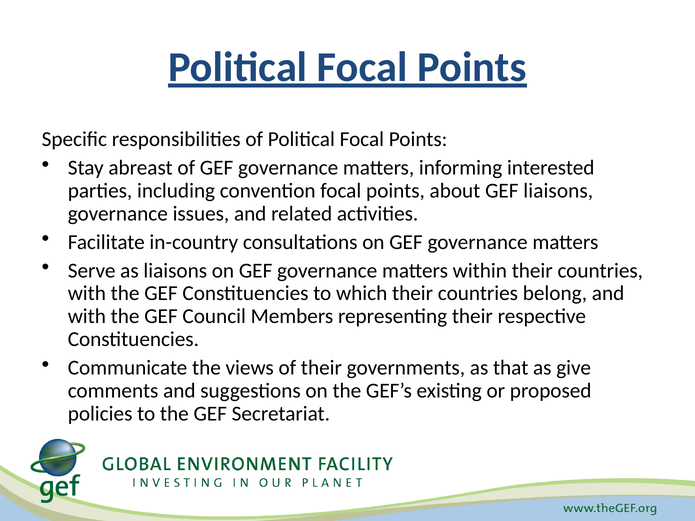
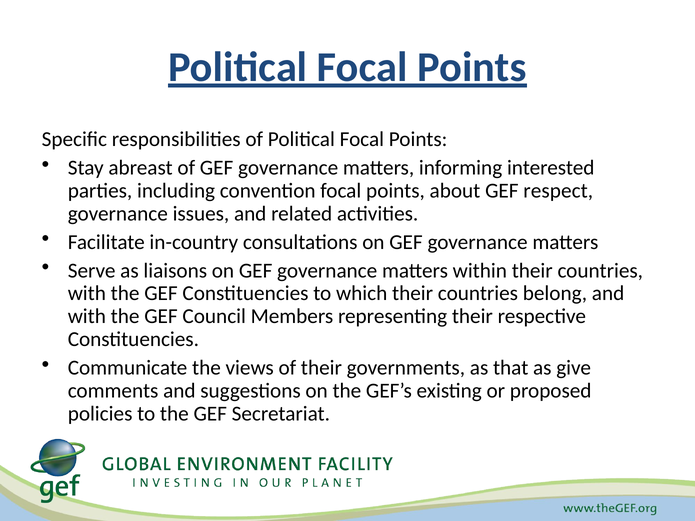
GEF liaisons: liaisons -> respect
